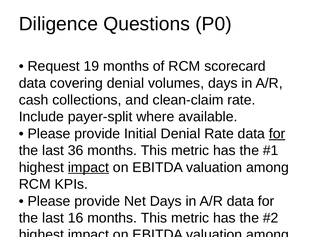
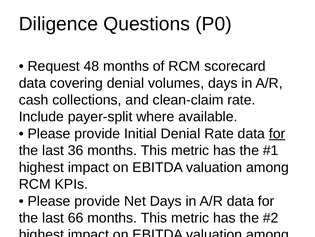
19: 19 -> 48
impact at (88, 167) underline: present -> none
16: 16 -> 66
